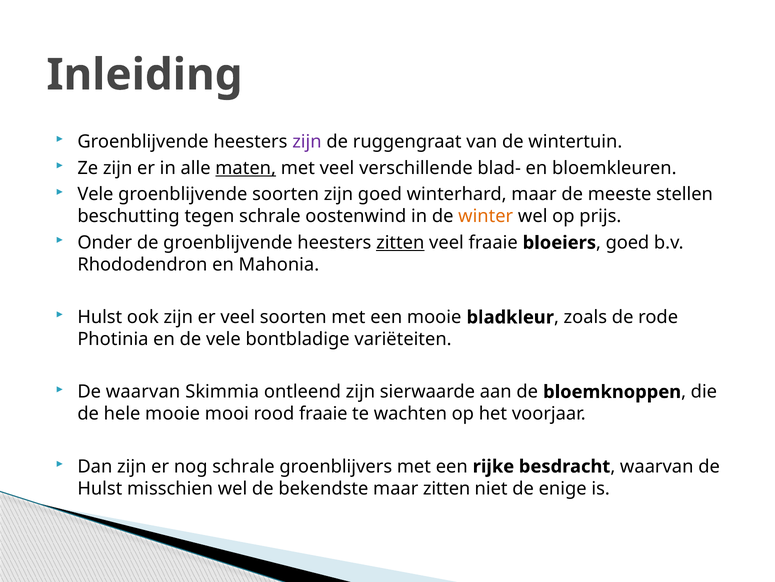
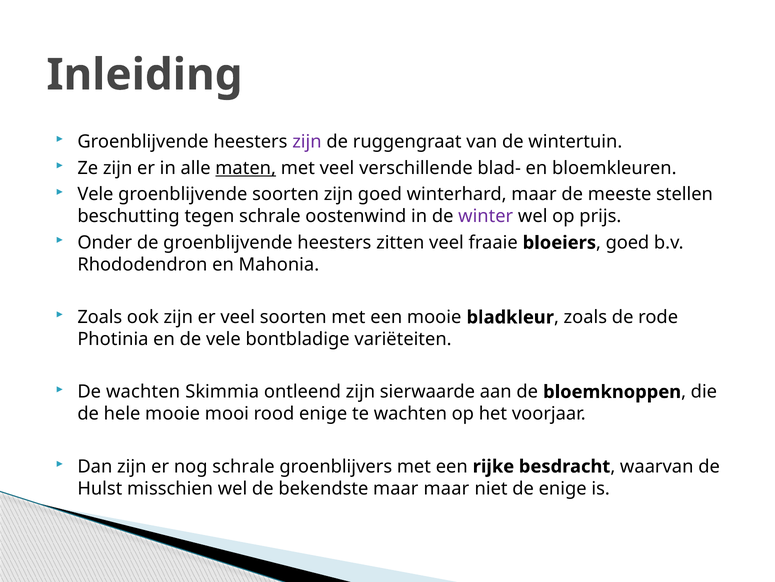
winter colour: orange -> purple
zitten at (400, 242) underline: present -> none
Hulst at (100, 317): Hulst -> Zoals
De waarvan: waarvan -> wachten
rood fraaie: fraaie -> enige
maar zitten: zitten -> maar
